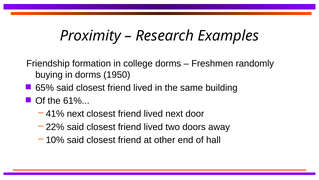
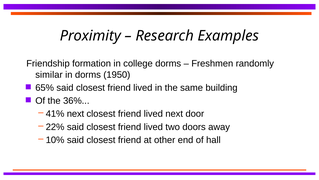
buying: buying -> similar
61%: 61% -> 36%
